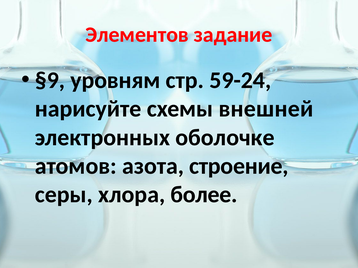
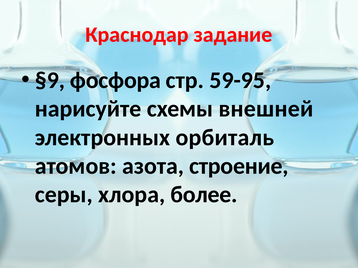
Элементов: Элементов -> Краснодар
уровням: уровням -> фосфора
59-24: 59-24 -> 59-95
оболочке: оболочке -> орбиталь
